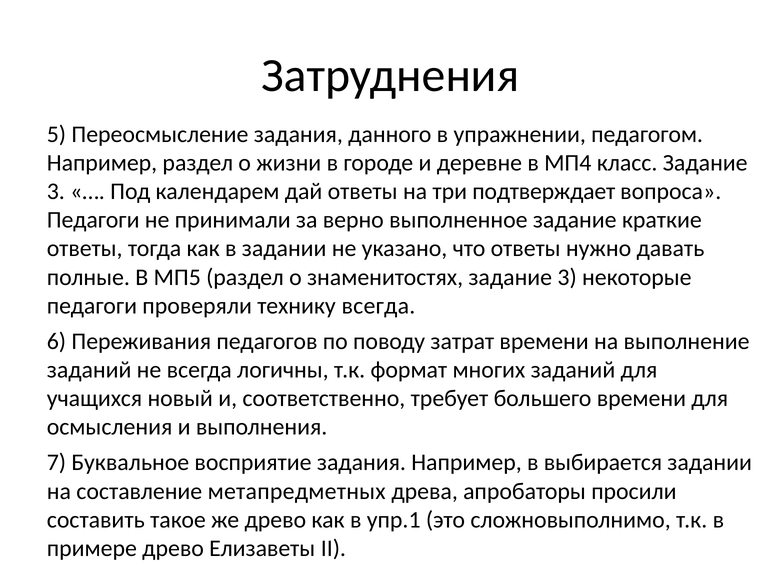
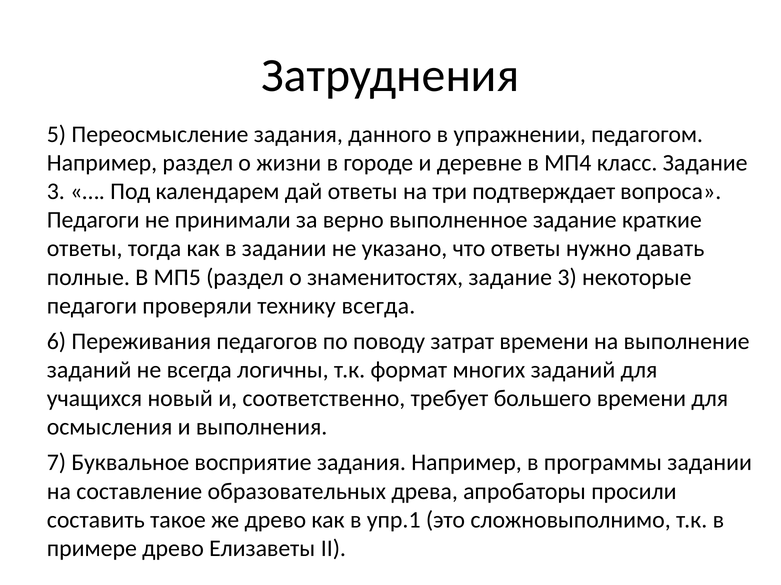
выбирается: выбирается -> программы
метапредметных: метапредметных -> образовательных
